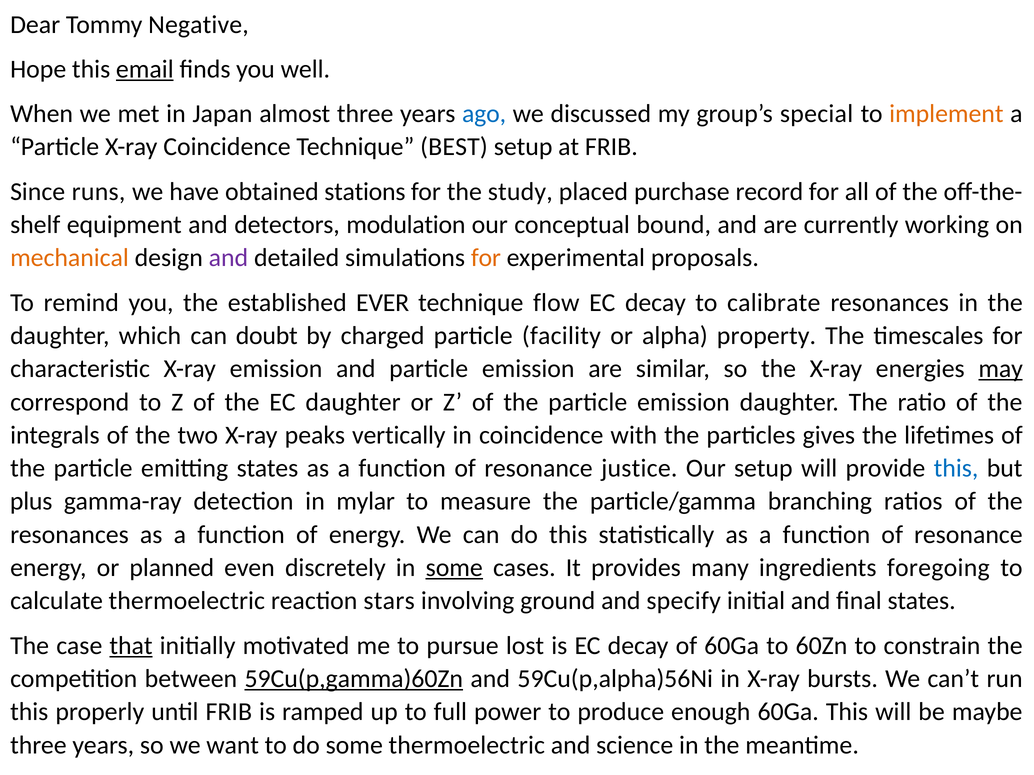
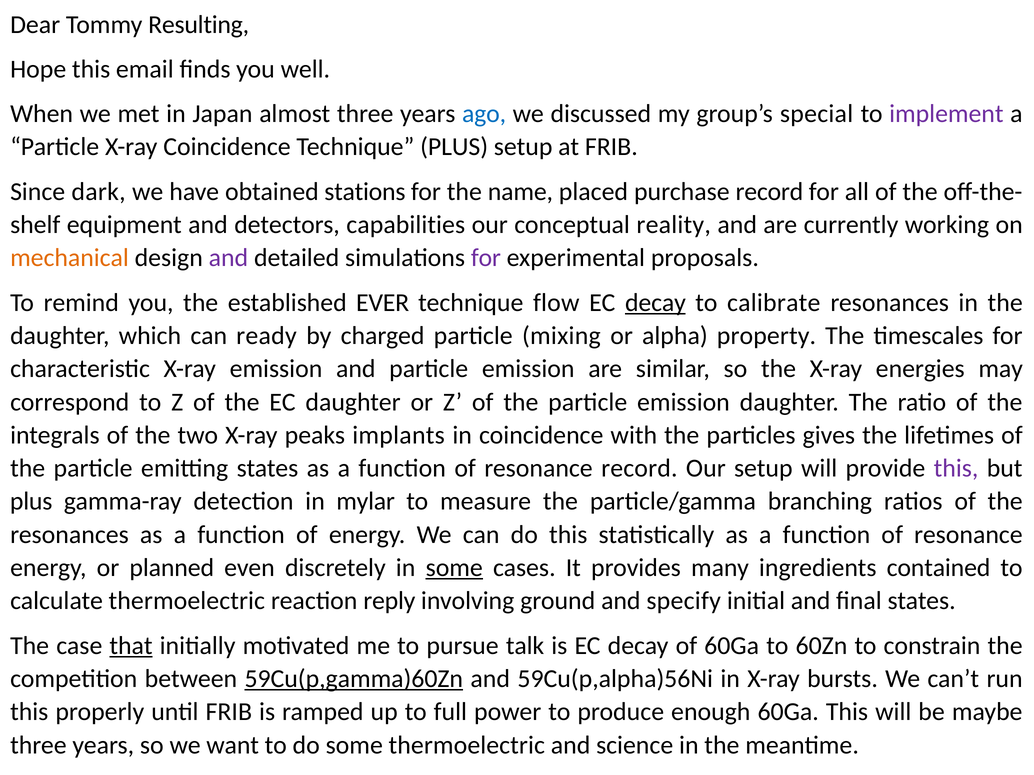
Negative: Negative -> Resulting
email underline: present -> none
implement colour: orange -> purple
Technique BEST: BEST -> PLUS
runs: runs -> dark
study: study -> name
modulation: modulation -> capabilities
bound: bound -> reality
for at (486, 258) colour: orange -> purple
decay at (655, 303) underline: none -> present
doubt: doubt -> ready
facility: facility -> mixing
may underline: present -> none
vertically: vertically -> implants
resonance justice: justice -> record
this at (956, 469) colour: blue -> purple
foregoing: foregoing -> contained
stars: stars -> reply
lost: lost -> talk
